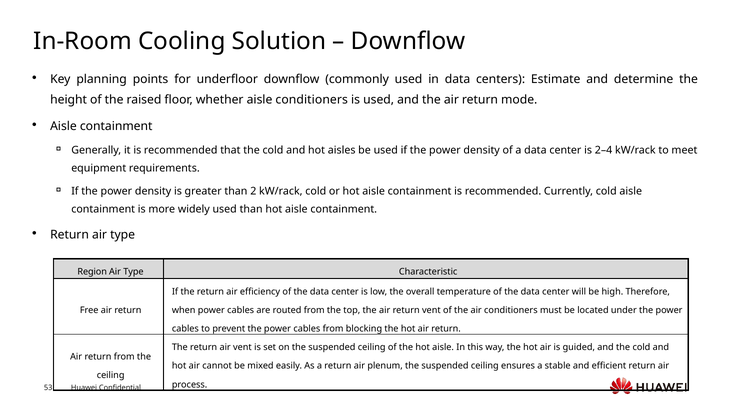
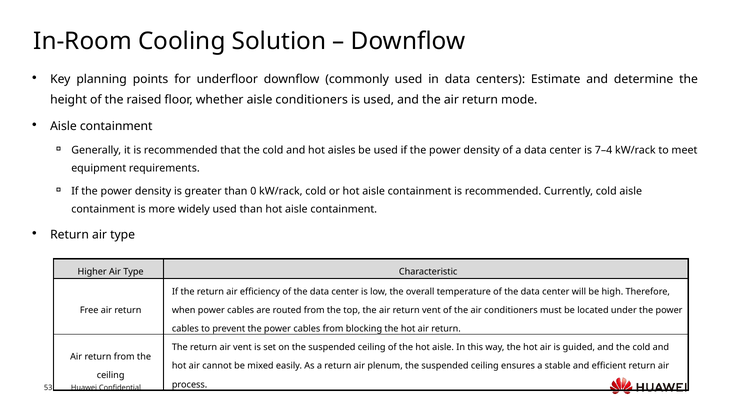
2–4: 2–4 -> 7–4
2: 2 -> 0
Region: Region -> Higher
